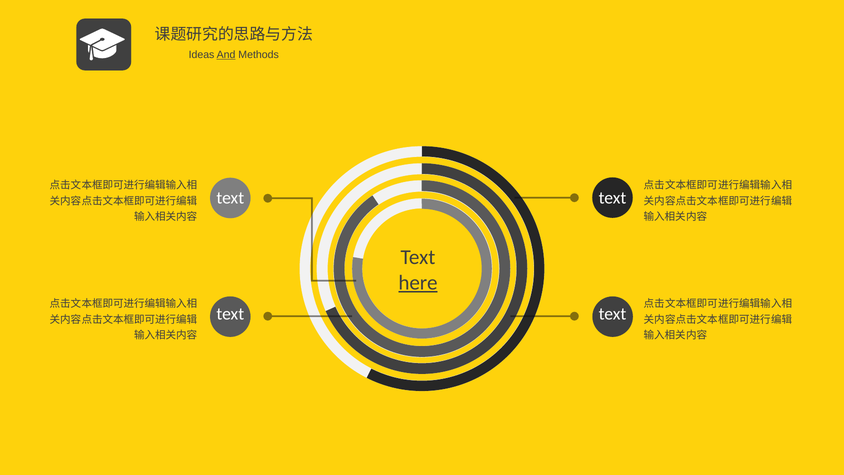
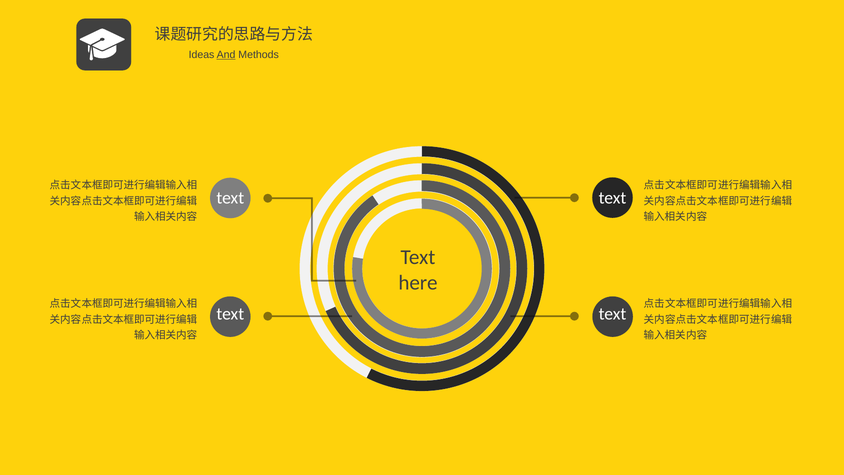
here underline: present -> none
